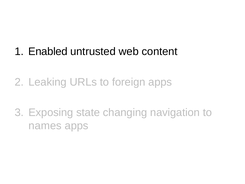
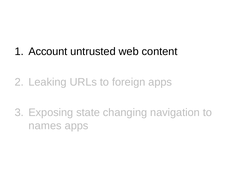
Enabled: Enabled -> Account
